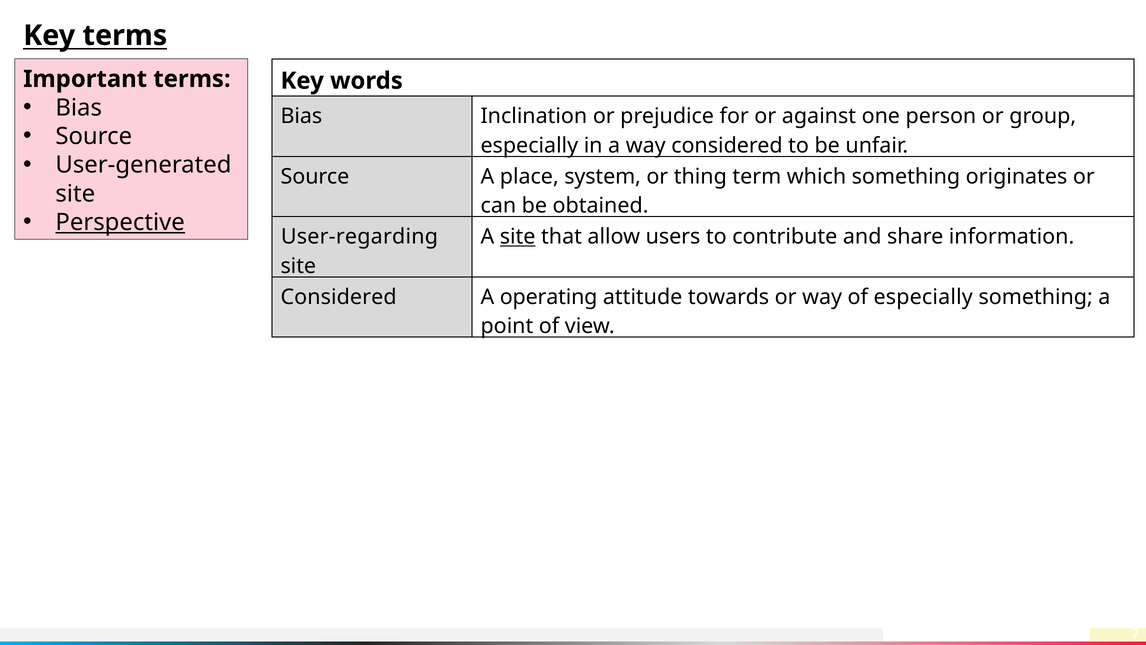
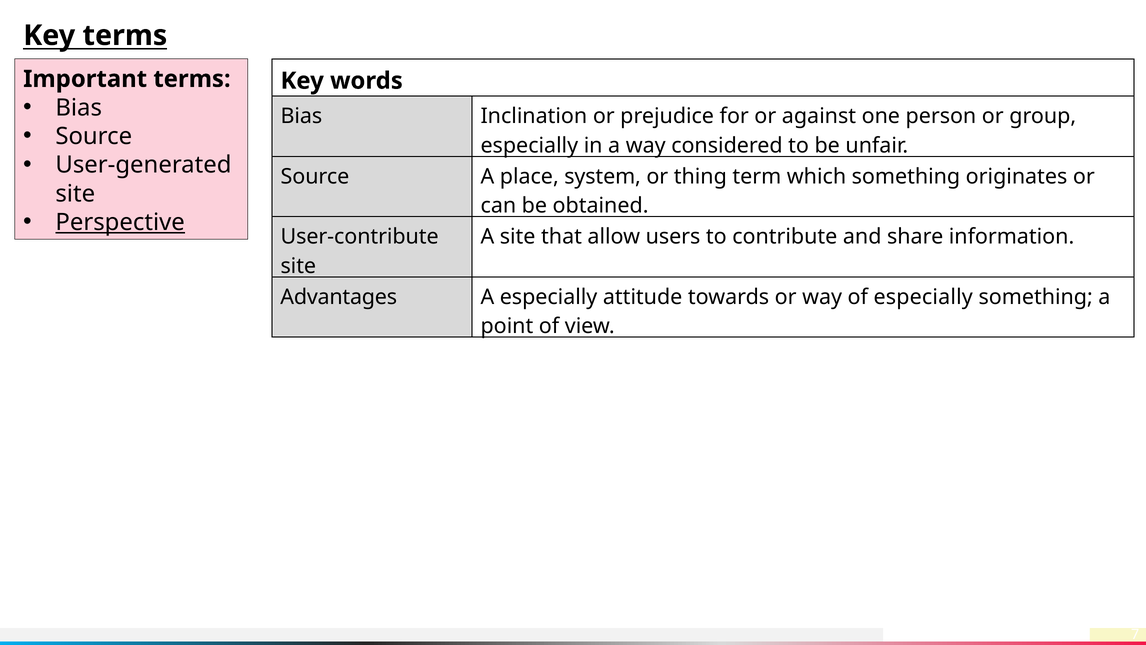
User-regarding: User-regarding -> User-contribute
site at (518, 237) underline: present -> none
Considered at (339, 297): Considered -> Advantages
A operating: operating -> especially
